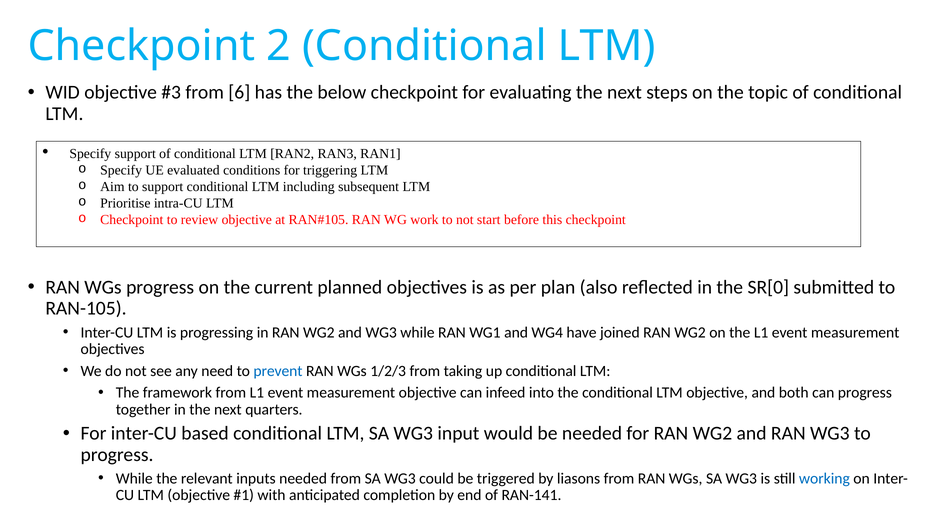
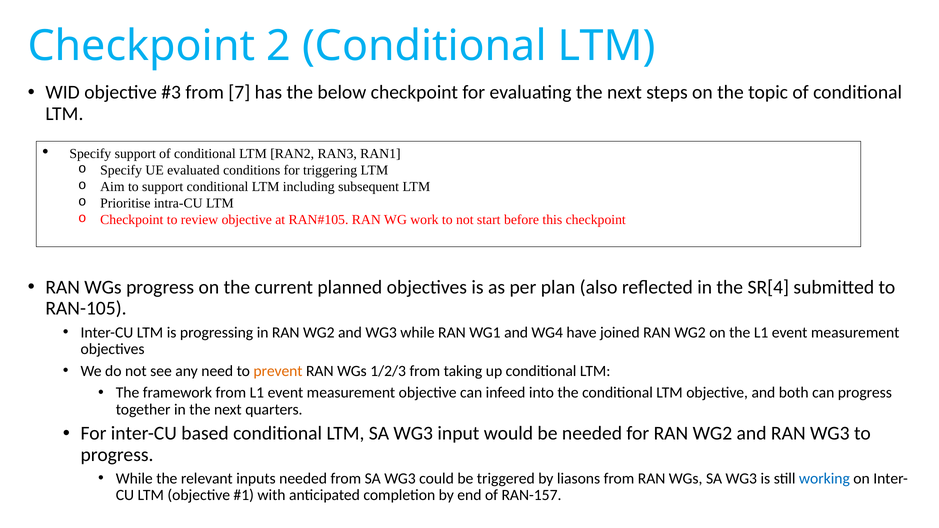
6: 6 -> 7
SR[0: SR[0 -> SR[4
prevent colour: blue -> orange
RAN-141: RAN-141 -> RAN-157
